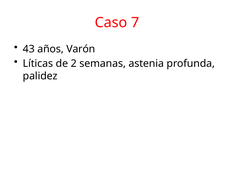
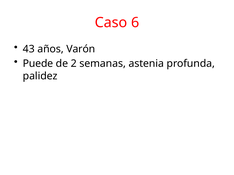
7: 7 -> 6
Líticas: Líticas -> Puede
